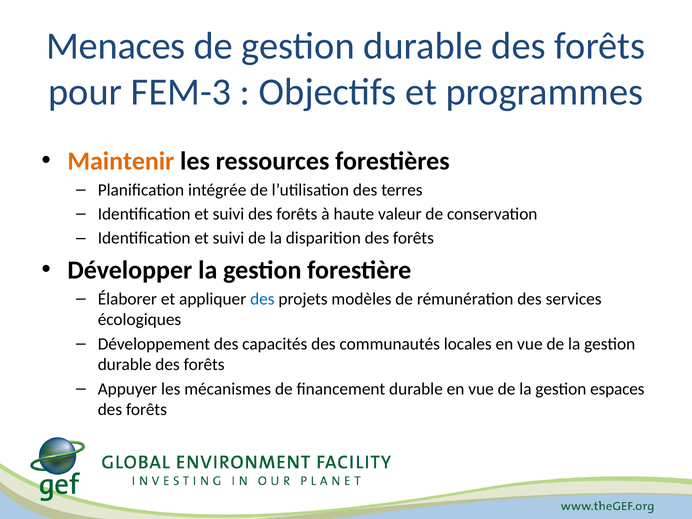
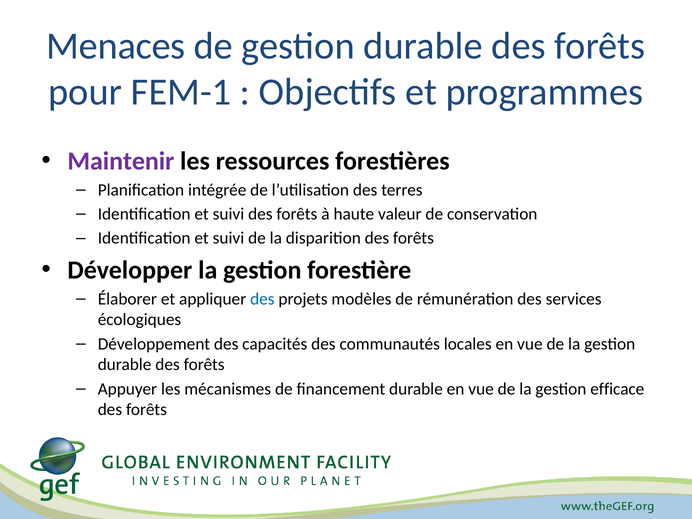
FEM-3: FEM-3 -> FEM-1
Maintenir colour: orange -> purple
espaces: espaces -> efficace
